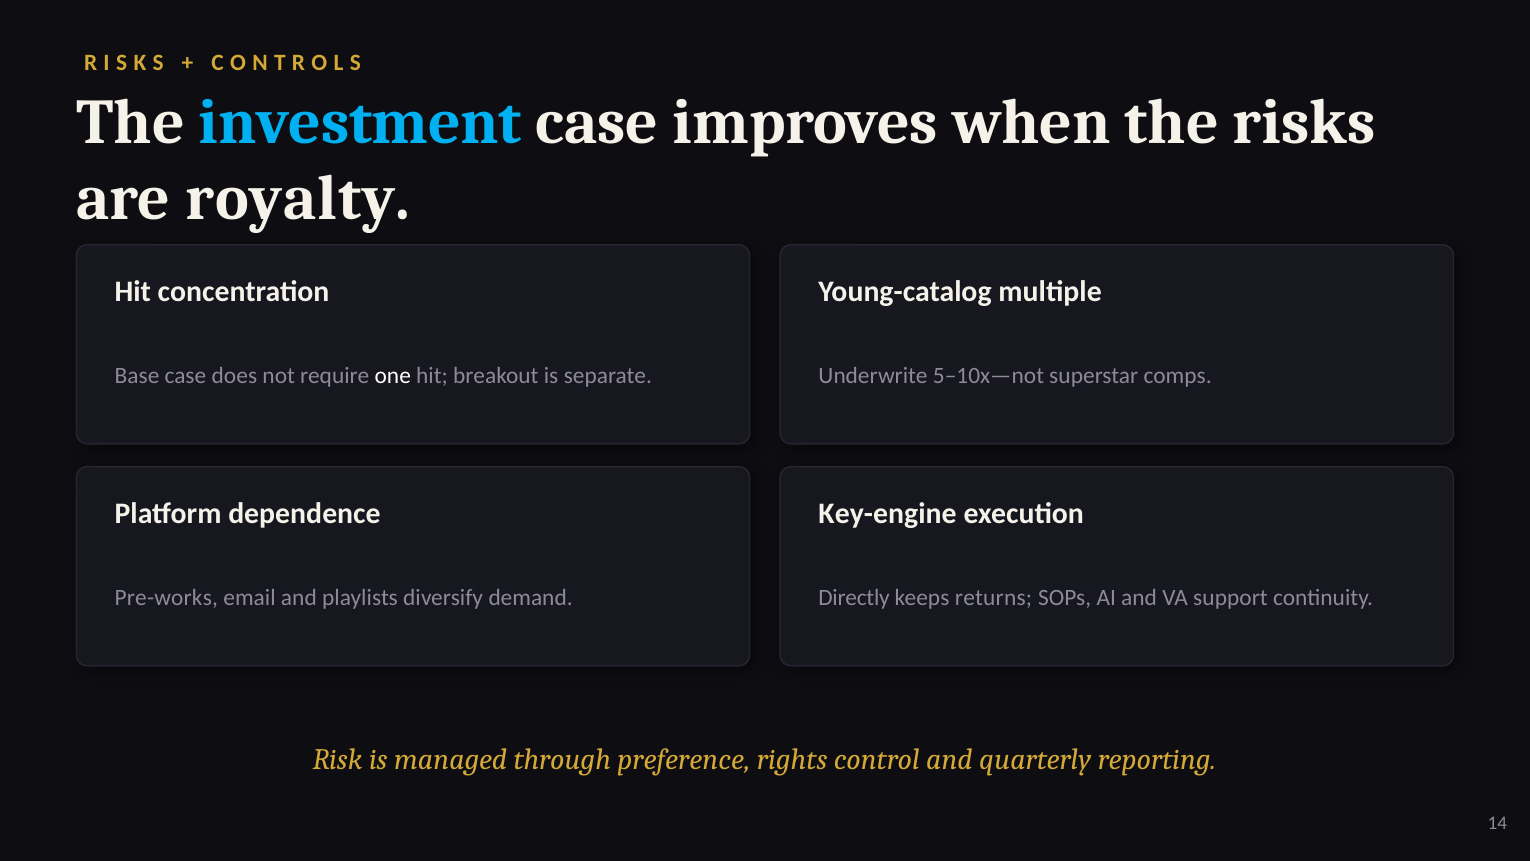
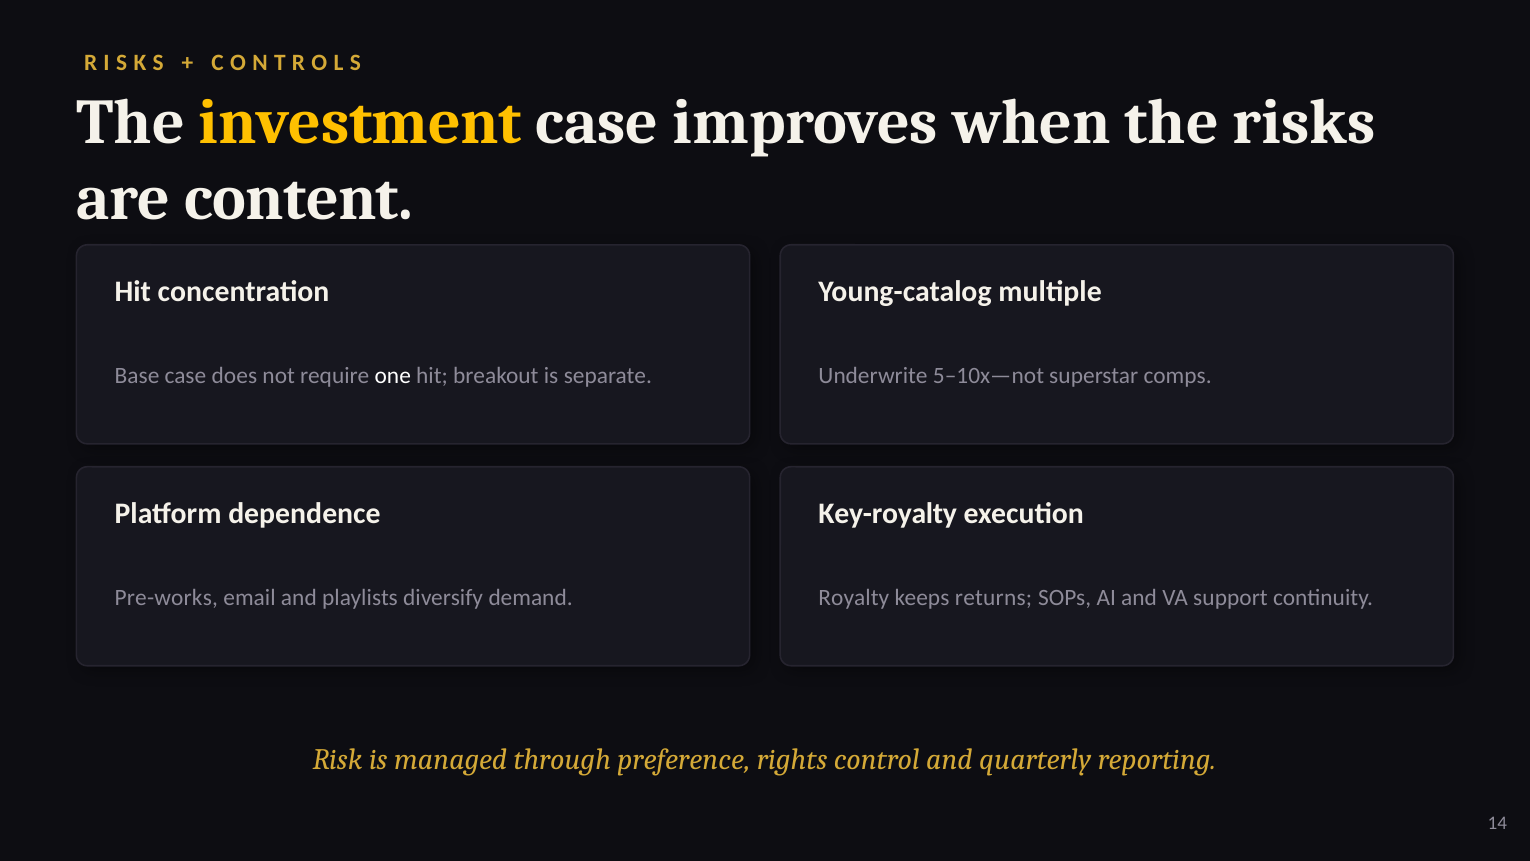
investment colour: light blue -> yellow
royalty: royalty -> content
Key-engine: Key-engine -> Key-royalty
Directly: Directly -> Royalty
